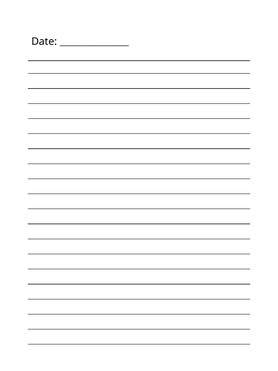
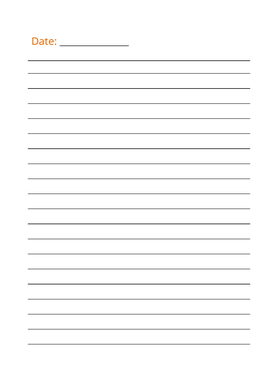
Date colour: black -> orange
